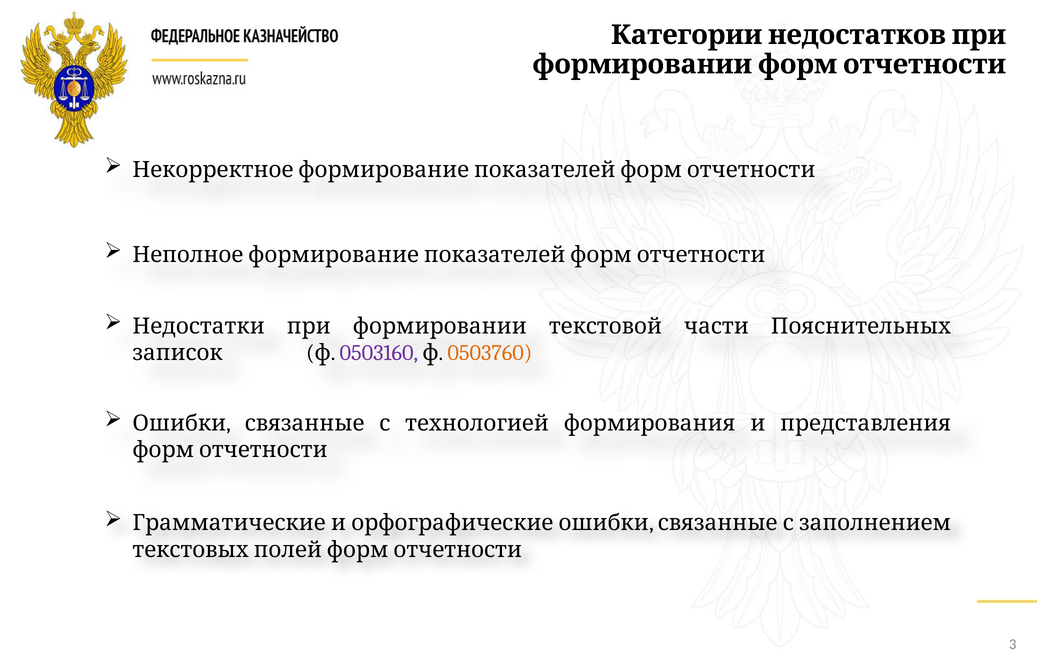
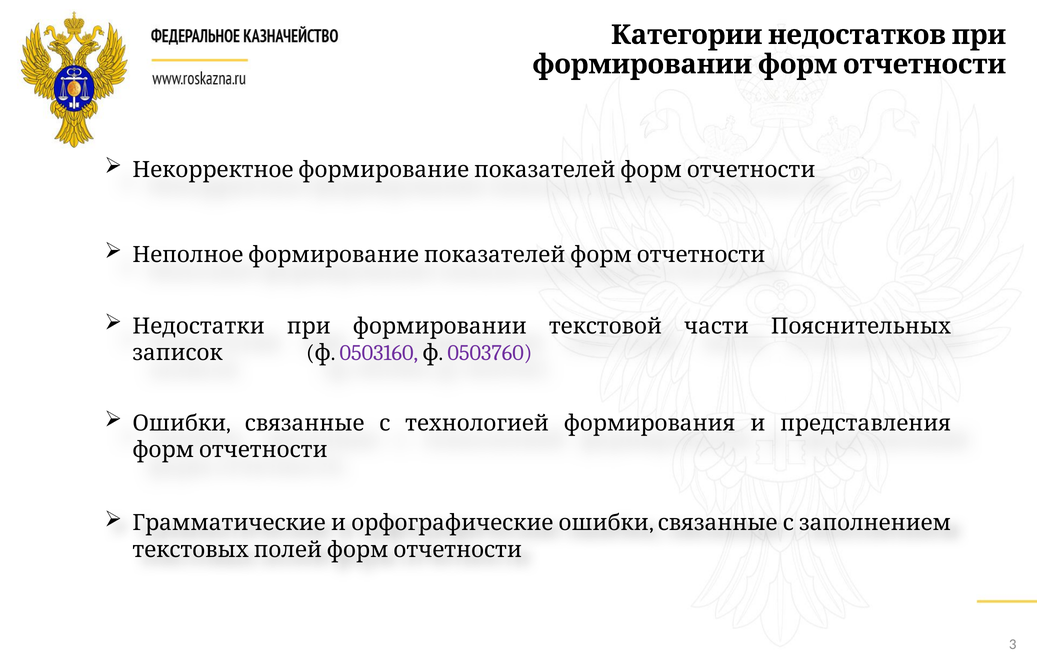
0503760 colour: orange -> purple
